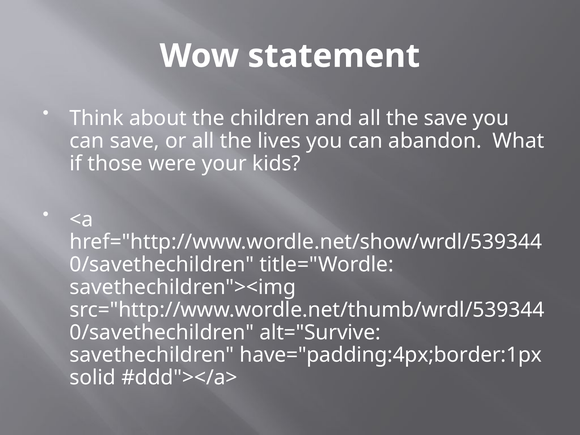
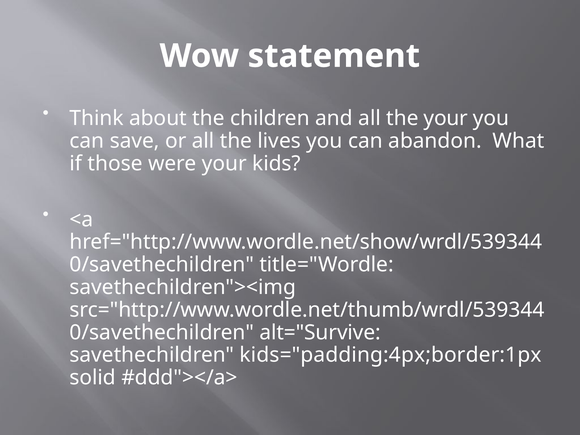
the save: save -> your
have="padding:4px;border:1px: have="padding:4px;border:1px -> kids="padding:4px;border:1px
